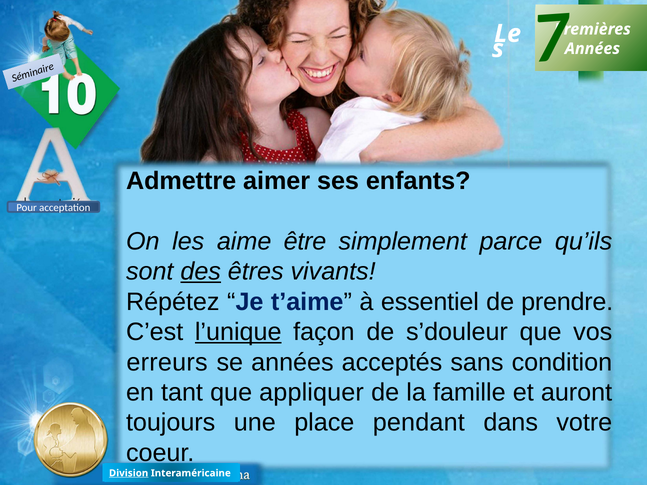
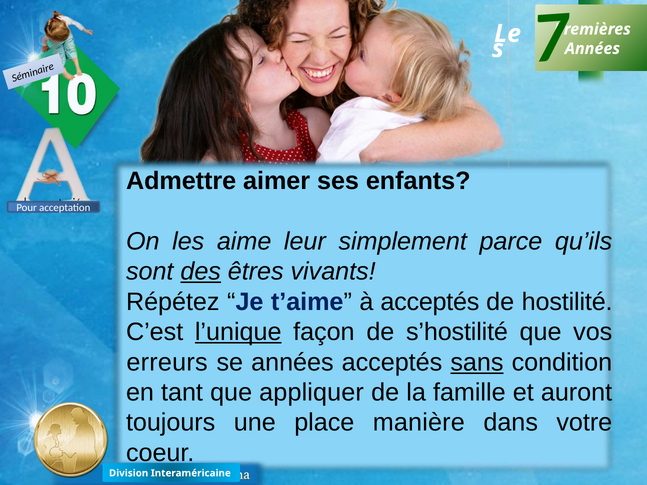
être: être -> leur
à essentiel: essentiel -> acceptés
prendre: prendre -> hostilité
s’douleur: s’douleur -> s’hostilité
sans underline: none -> present
pendant: pendant -> manière
Division underline: present -> none
